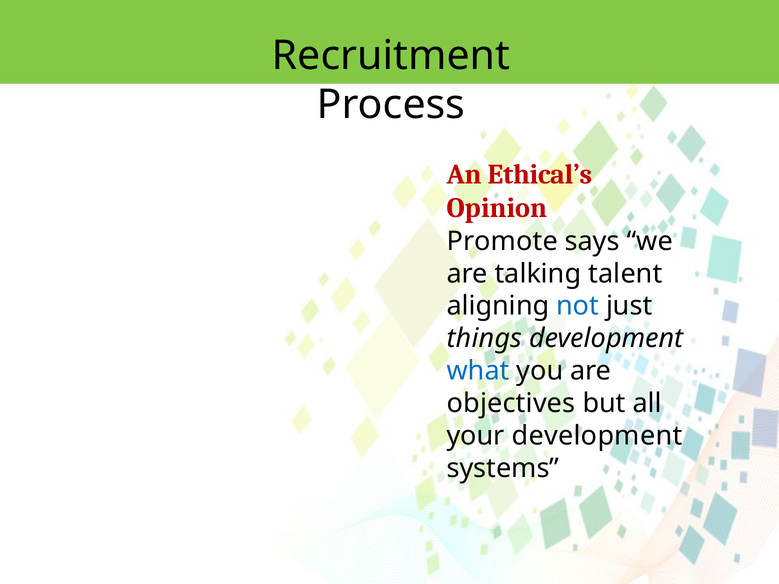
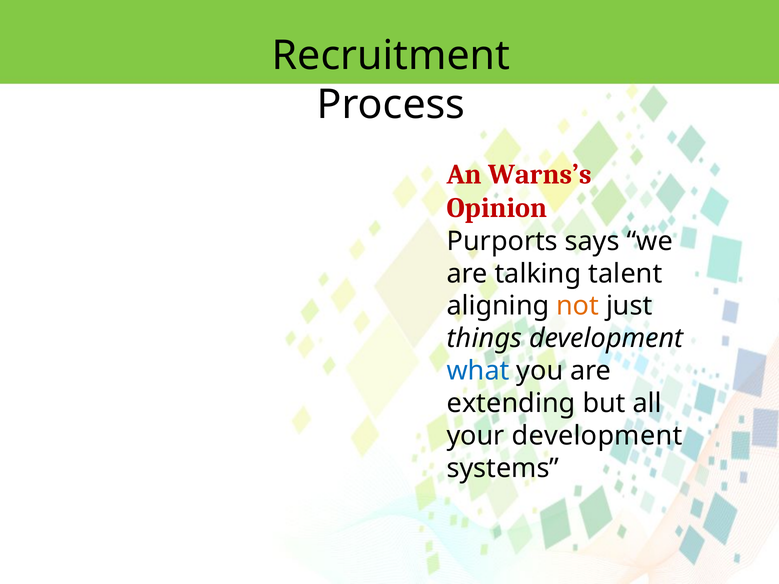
Ethical’s: Ethical’s -> Warns’s
Promote: Promote -> Purports
not colour: blue -> orange
objectives: objectives -> extending
